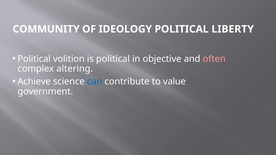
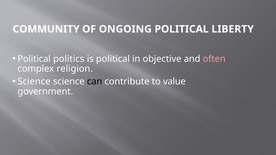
IDEOLOGY: IDEOLOGY -> ONGOING
volition: volition -> politics
altering: altering -> religion
Achieve at (34, 82): Achieve -> Science
can colour: blue -> black
